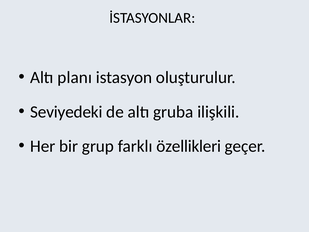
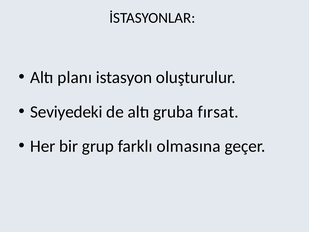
ilişkili: ilişkili -> fırsat
özellikleri: özellikleri -> olmasına
